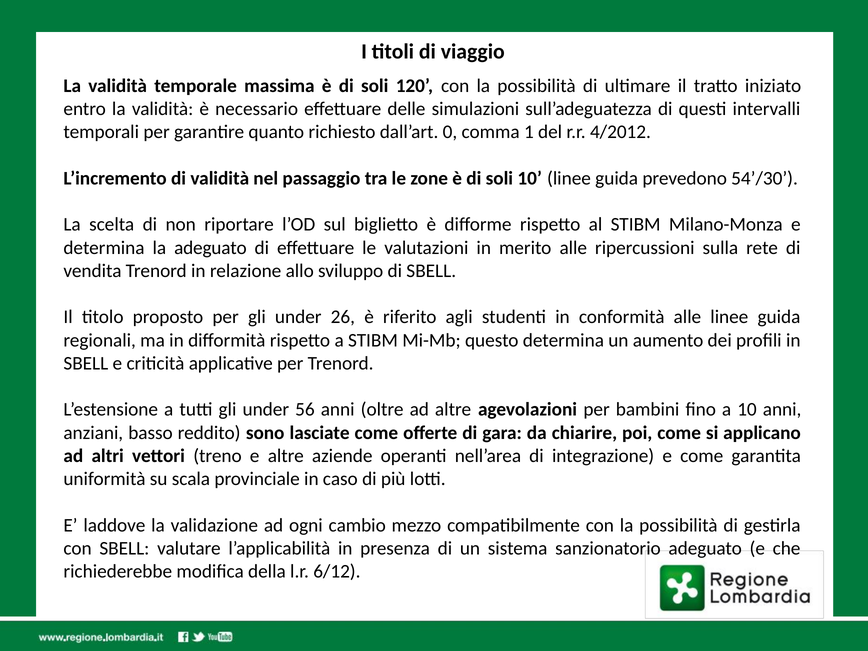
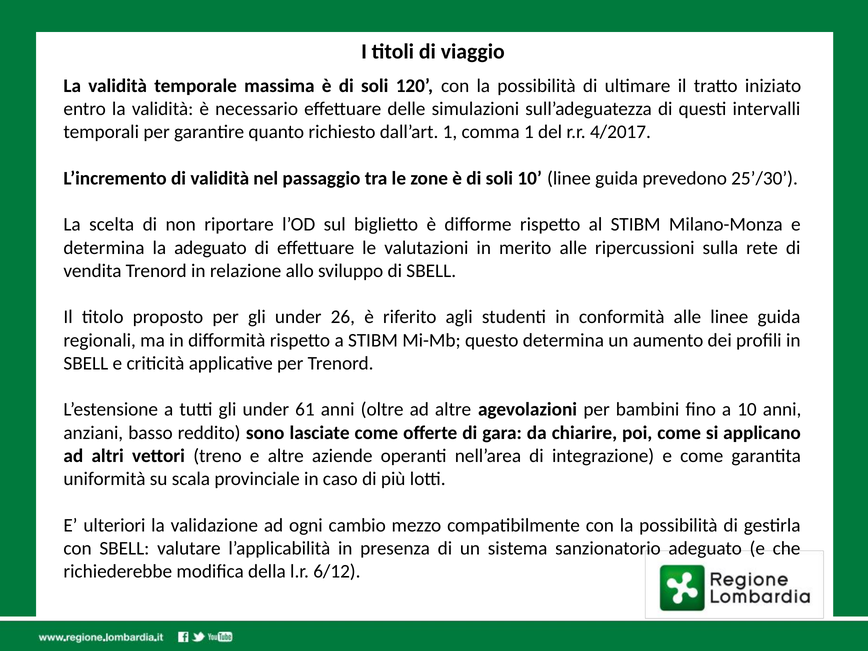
dall’art 0: 0 -> 1
4/2012: 4/2012 -> 4/2017
54’/30: 54’/30 -> 25’/30
56: 56 -> 61
laddove: laddove -> ulteriori
